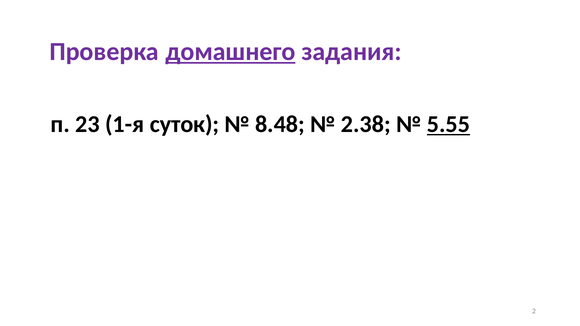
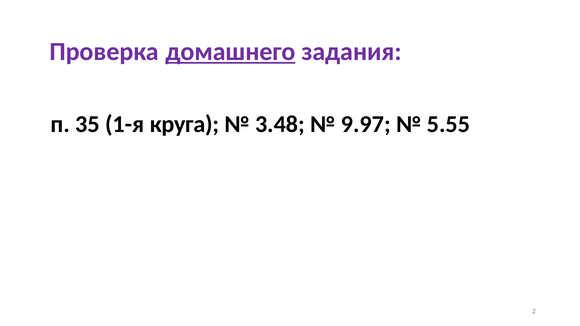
23: 23 -> 35
суток: суток -> круга
8.48: 8.48 -> 3.48
2.38: 2.38 -> 9.97
5.55 underline: present -> none
